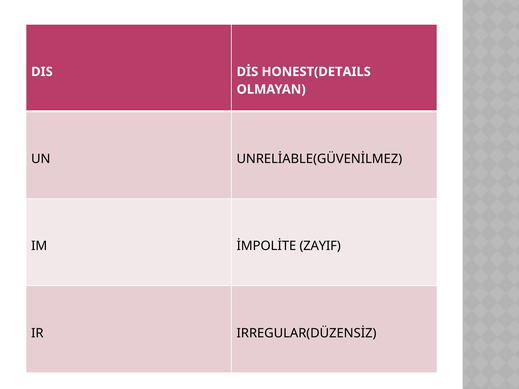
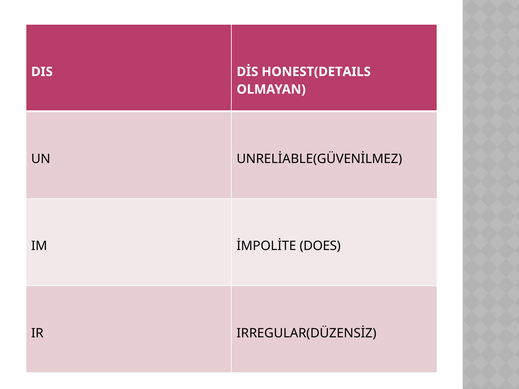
ZAYIF: ZAYIF -> DOES
